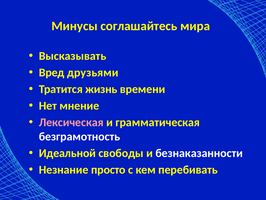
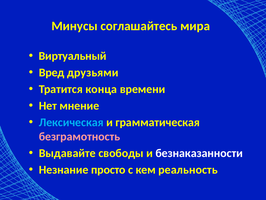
Высказывать: Высказывать -> Виртуальный
жизнь: жизнь -> конца
Лексическая colour: pink -> light blue
безграмотность colour: white -> pink
Идеальной: Идеальной -> Выдавайте
перебивать: перебивать -> реальность
